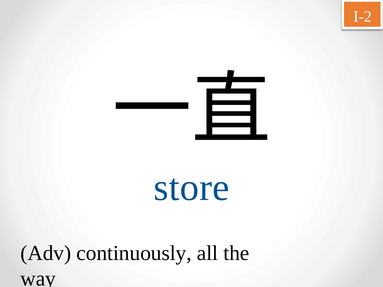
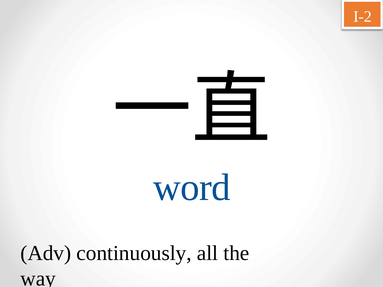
store: store -> word
